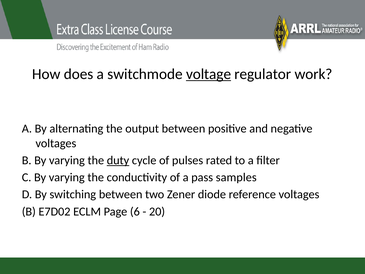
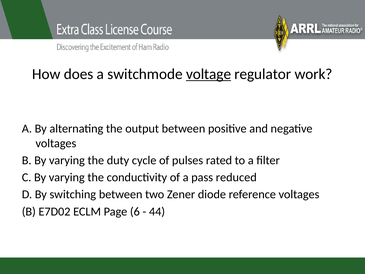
duty underline: present -> none
samples: samples -> reduced
20: 20 -> 44
